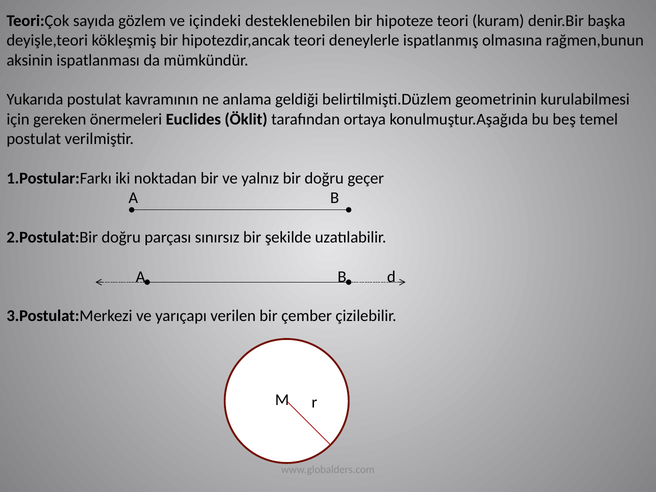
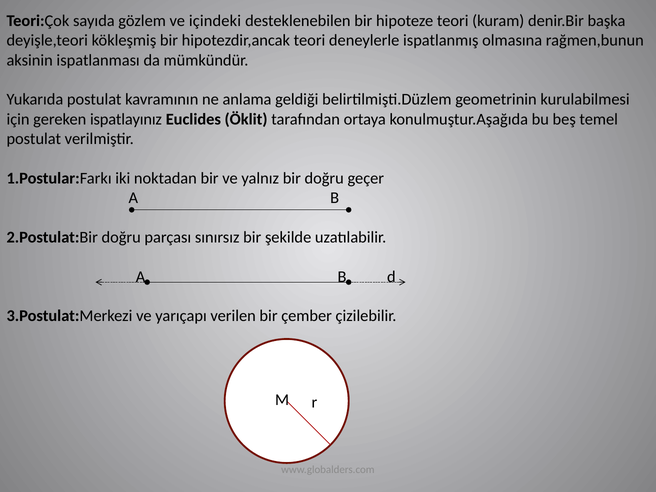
önermeleri: önermeleri -> ispatlayınız
